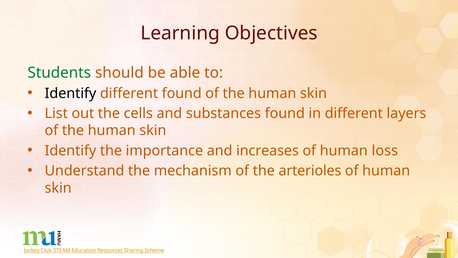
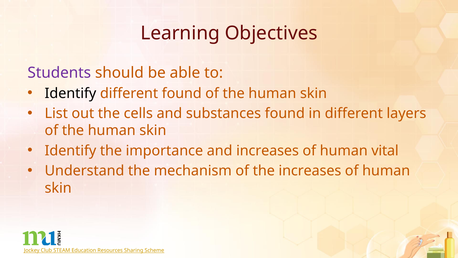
Students colour: green -> purple
loss: loss -> vital
the arterioles: arterioles -> increases
